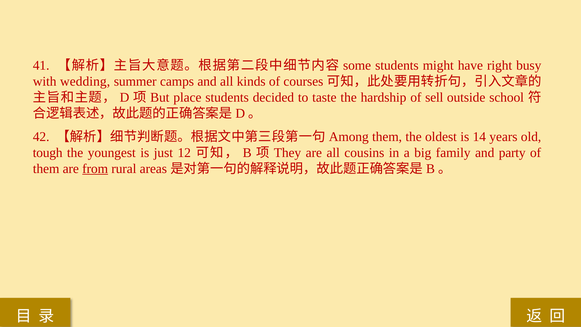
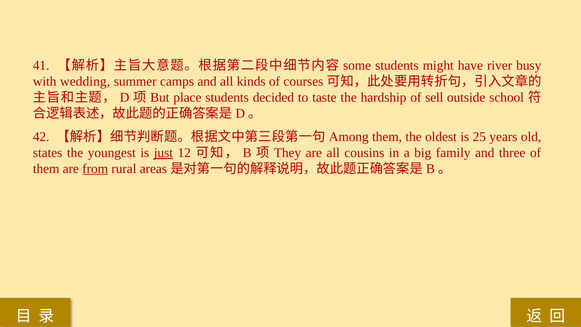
right: right -> river
14: 14 -> 25
tough: tough -> states
just underline: none -> present
party: party -> three
